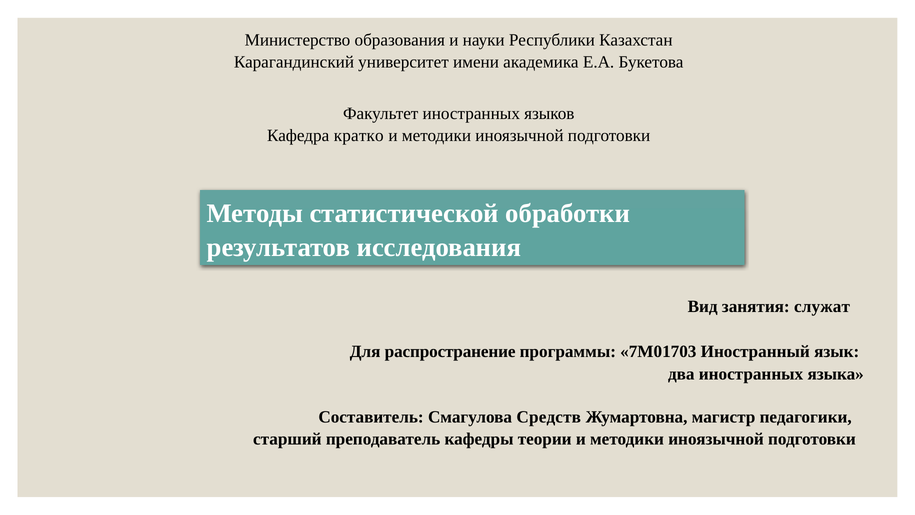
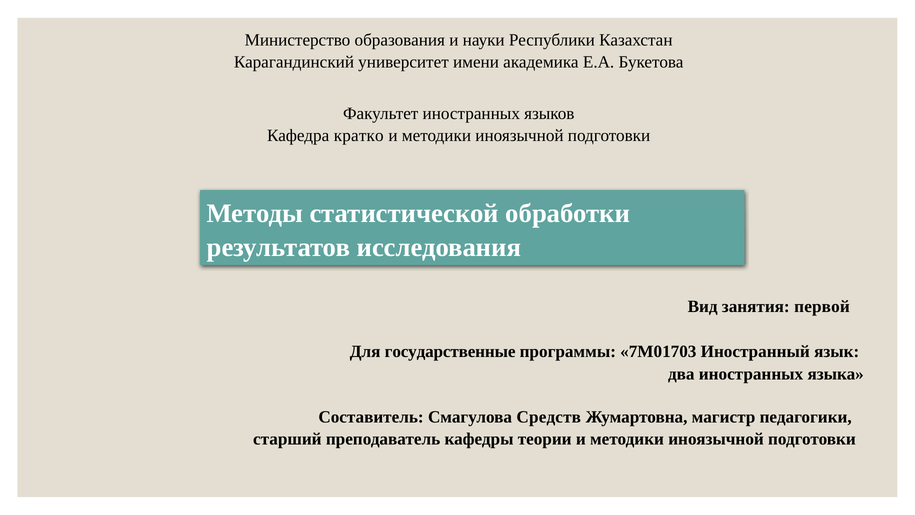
служат: служат -> первой
распространение: распространение -> государственные
